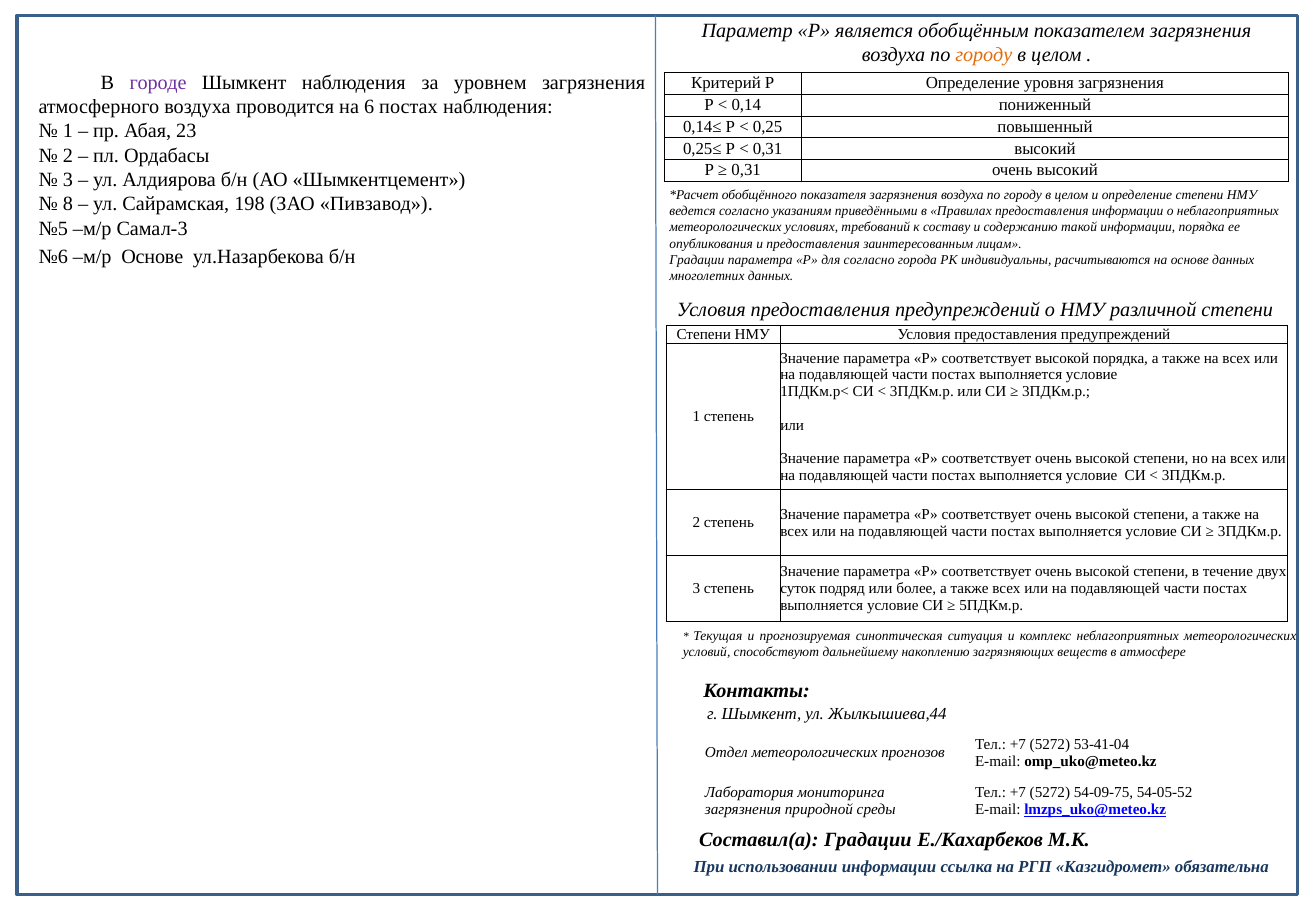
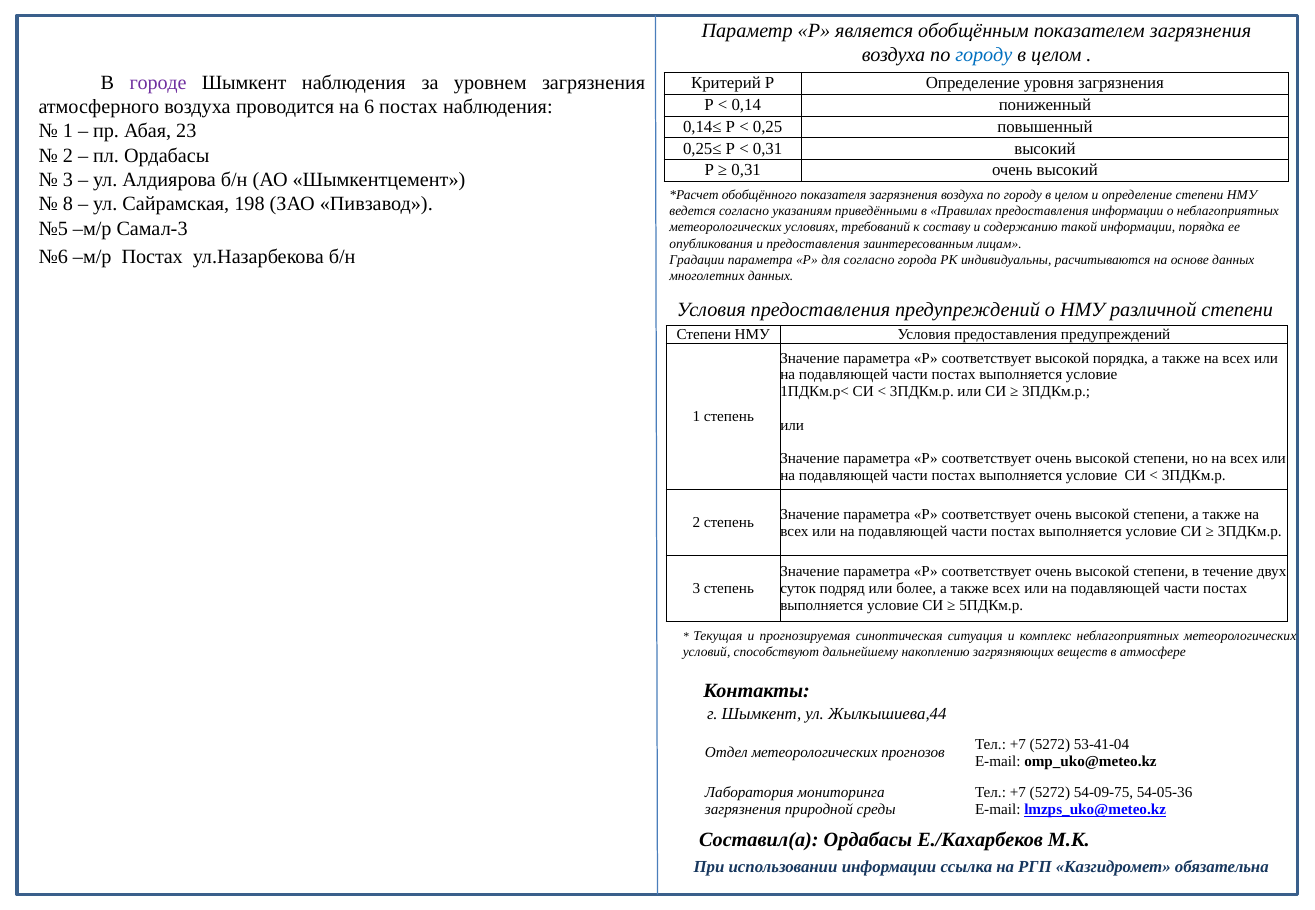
городу at (984, 55) colour: orange -> blue
м/р Основе: Основе -> Постах
54-05-52: 54-05-52 -> 54-05-36
Составил(а Градации: Градации -> Ордабасы
